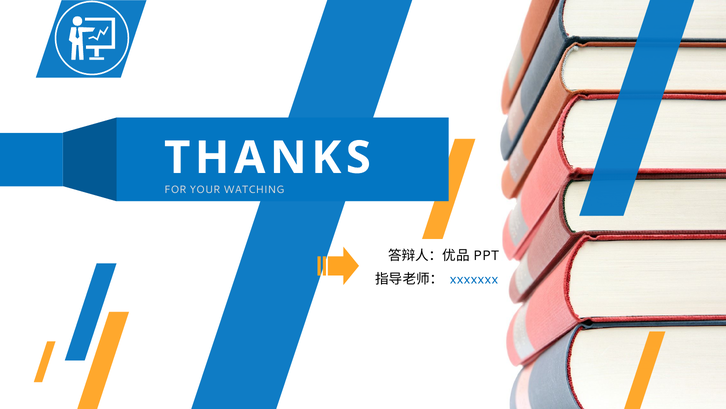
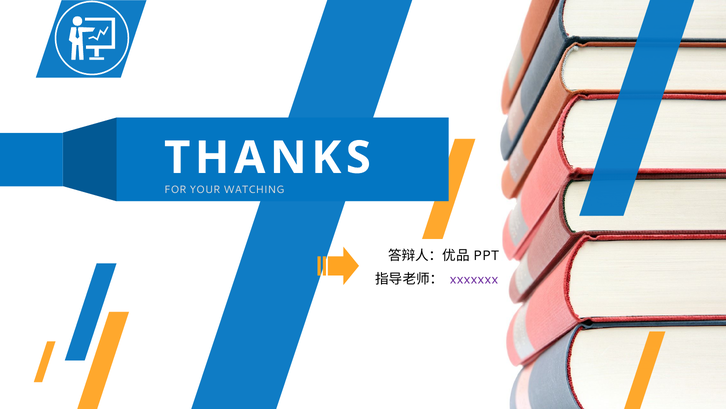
xxxxxxx colour: blue -> purple
